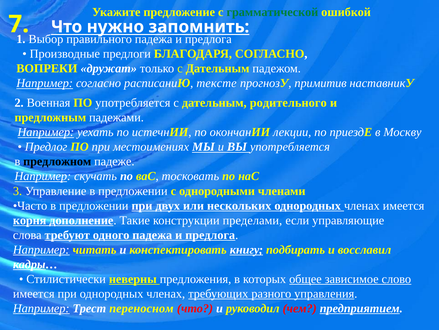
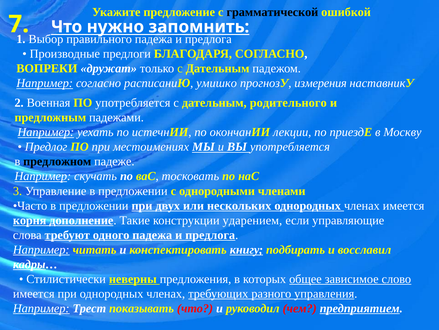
грамматической colour: green -> black
тексте: тексте -> умишко
примитив: примитив -> измерения
пределами: пределами -> ударением
переносном: переносном -> показывать
